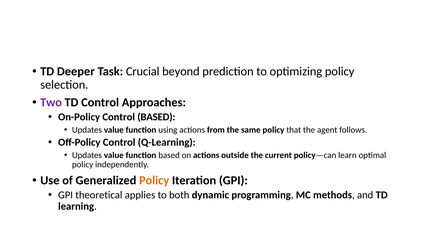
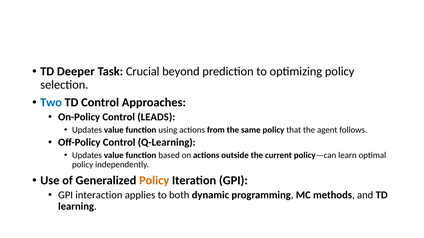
Two colour: purple -> blue
Control BASED: BASED -> LEADS
theoretical: theoretical -> interaction
